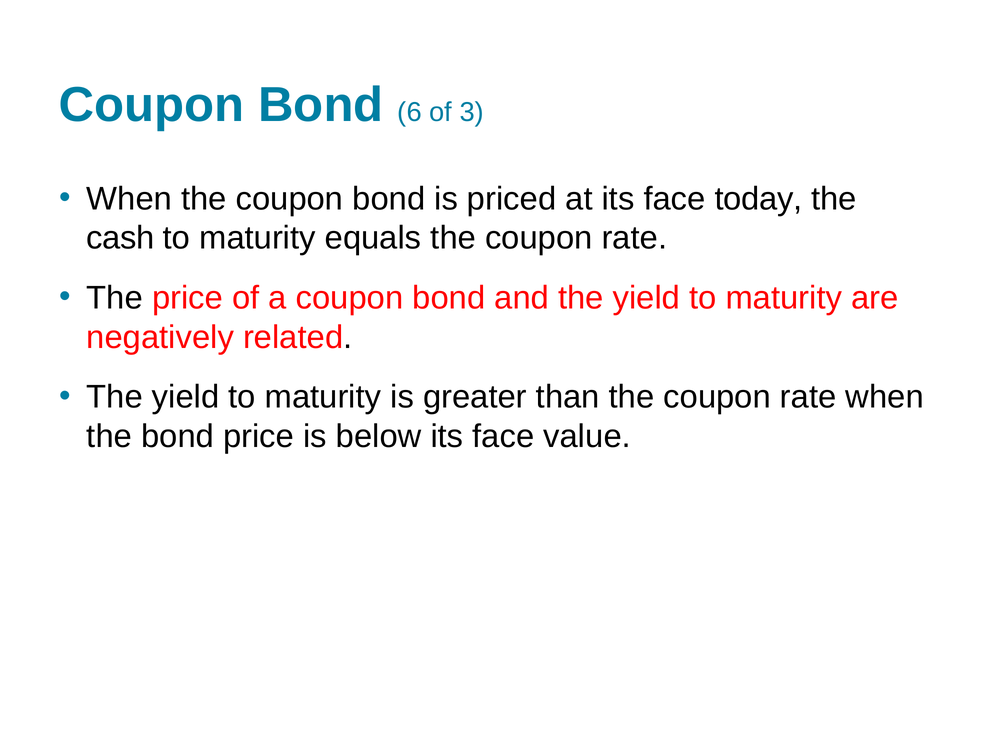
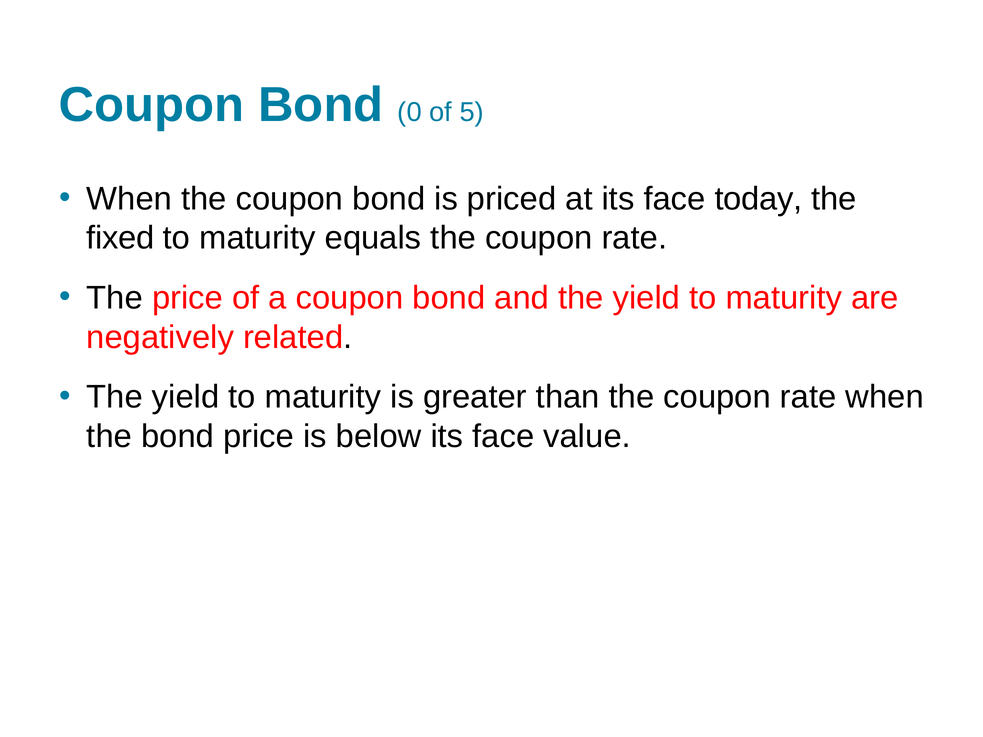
6: 6 -> 0
3: 3 -> 5
cash: cash -> fixed
